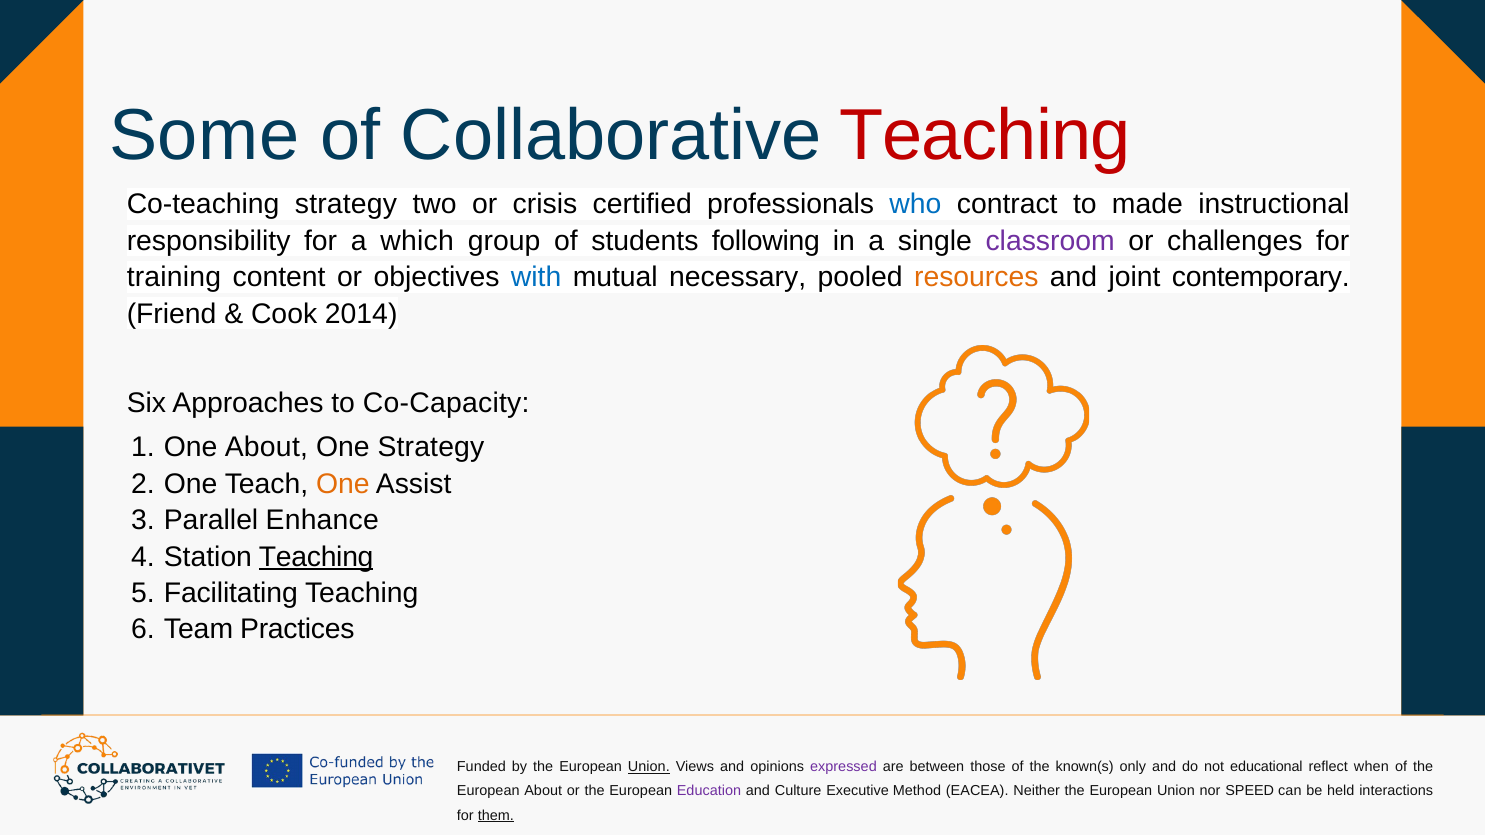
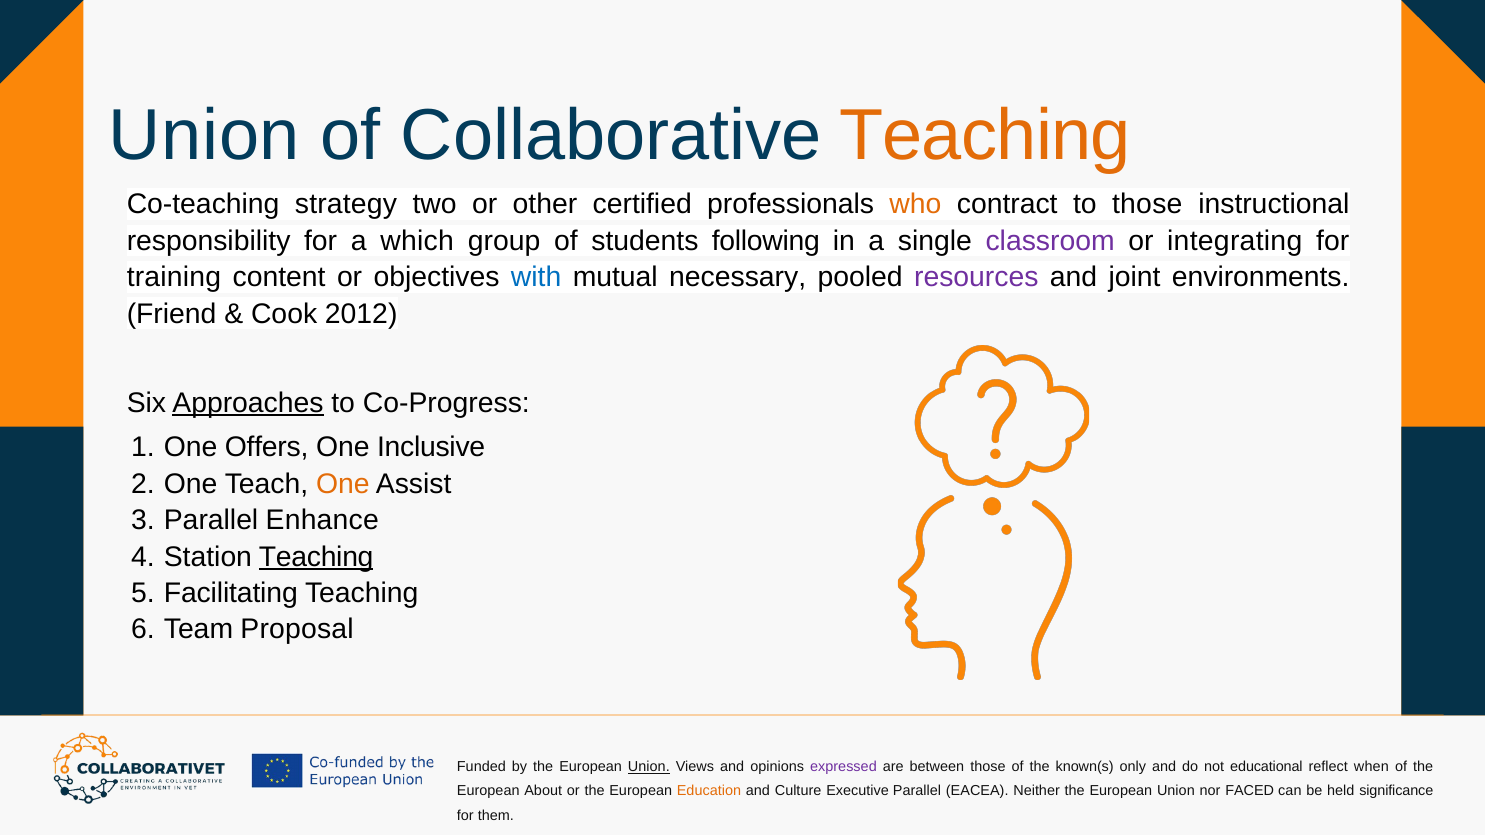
Some at (204, 135): Some -> Union
Teaching at (985, 135) colour: red -> orange
crisis: crisis -> other
who colour: blue -> orange
to made: made -> those
challenges: challenges -> integrating
resources colour: orange -> purple
contemporary: contemporary -> environments
2014: 2014 -> 2012
Approaches underline: none -> present
Co-Capacity: Co-Capacity -> Co-Progress
One About: About -> Offers
One Strategy: Strategy -> Inclusive
Practices: Practices -> Proposal
Education colour: purple -> orange
Executive Method: Method -> Parallel
SPEED: SPEED -> FACED
interactions: interactions -> significance
them underline: present -> none
